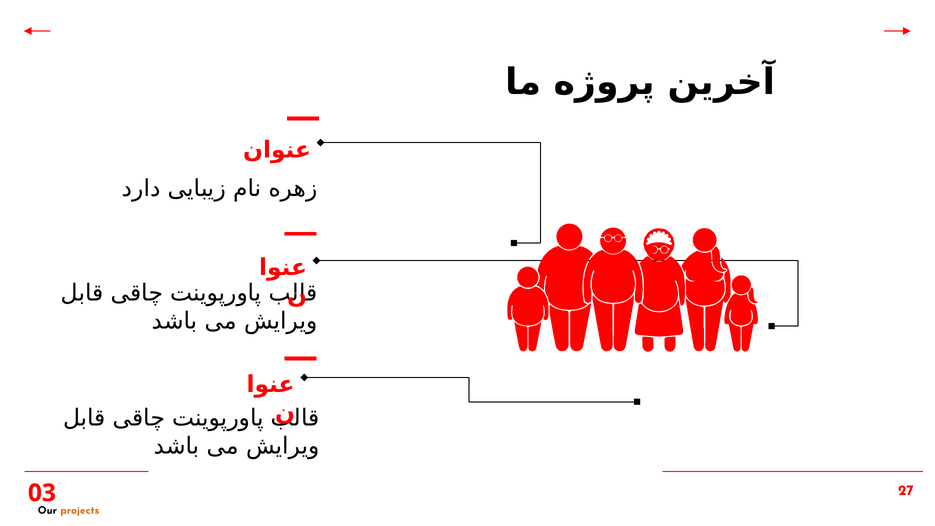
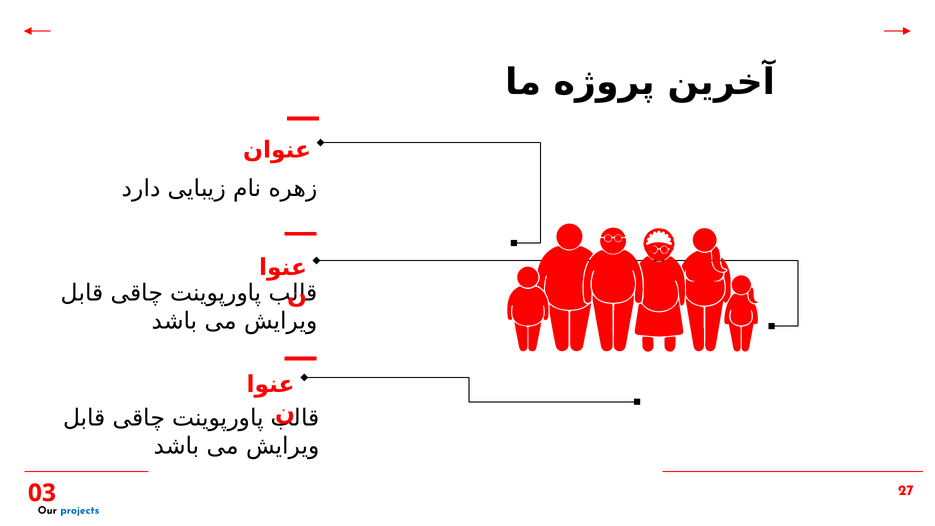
projects colour: orange -> blue
